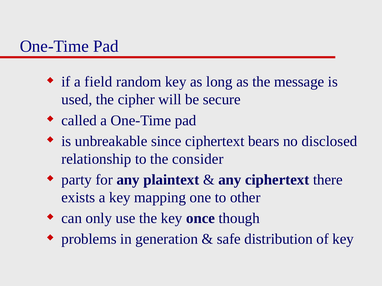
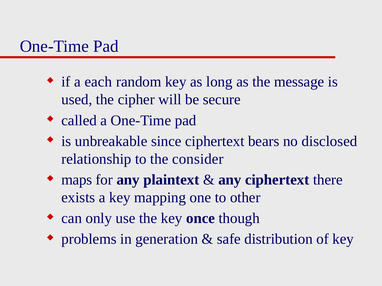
field: field -> each
party: party -> maps
